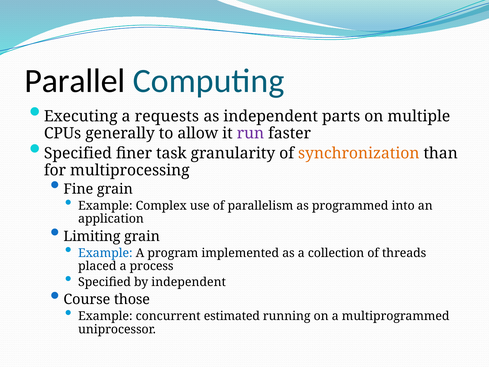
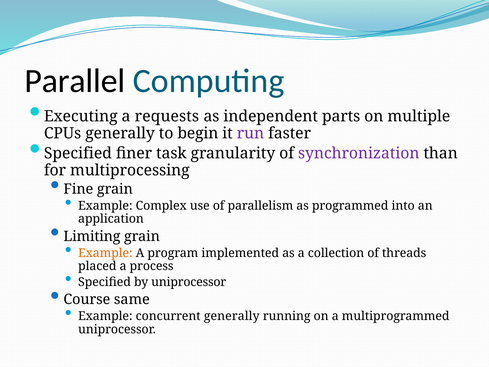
allow: allow -> begin
synchronization colour: orange -> purple
Example at (105, 253) colour: blue -> orange
by independent: independent -> uniprocessor
those: those -> same
concurrent estimated: estimated -> generally
